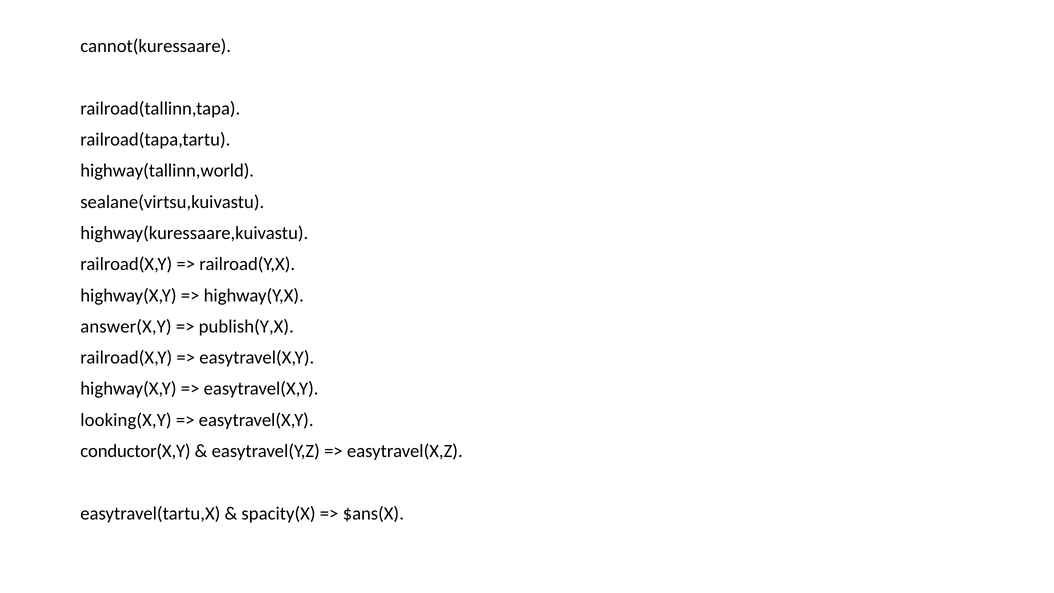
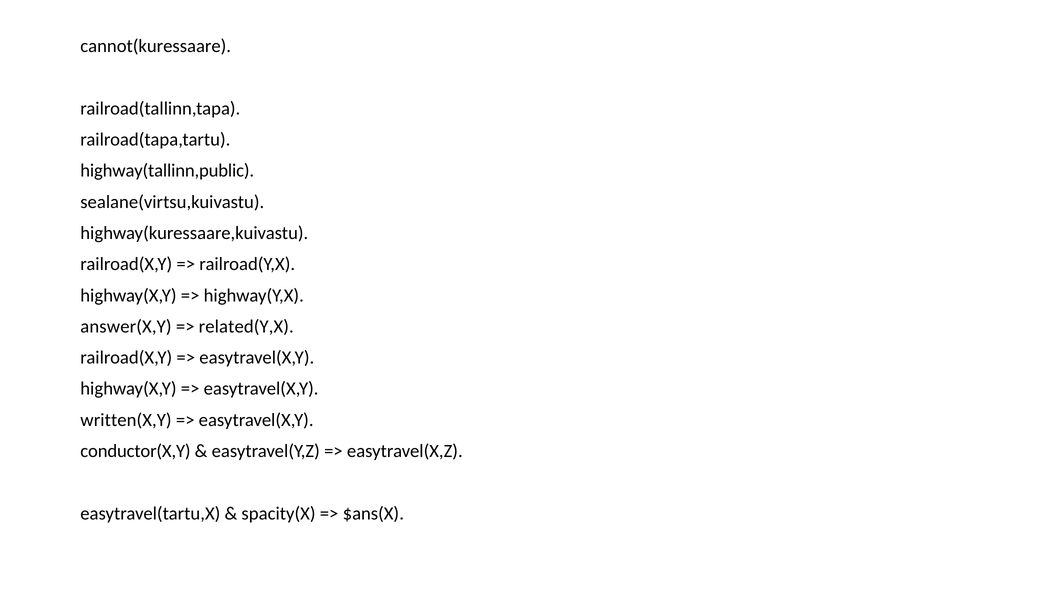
highway(tallinn,world: highway(tallinn,world -> highway(tallinn,public
publish(Y,X: publish(Y,X -> related(Y,X
looking(X,Y: looking(X,Y -> written(X,Y
